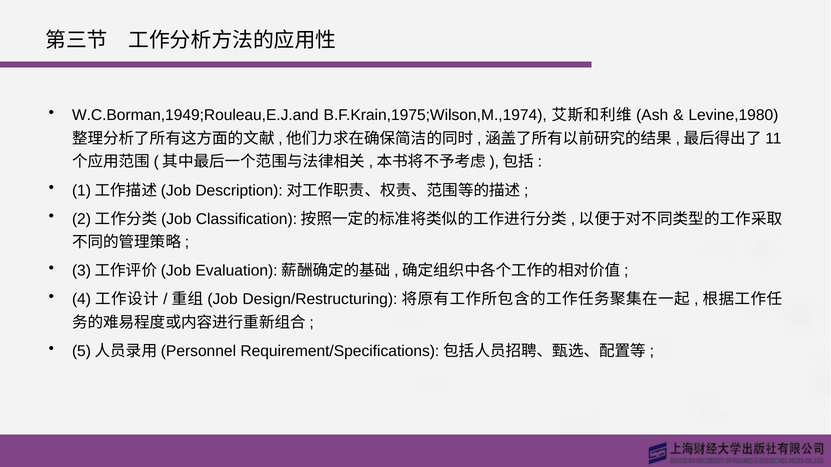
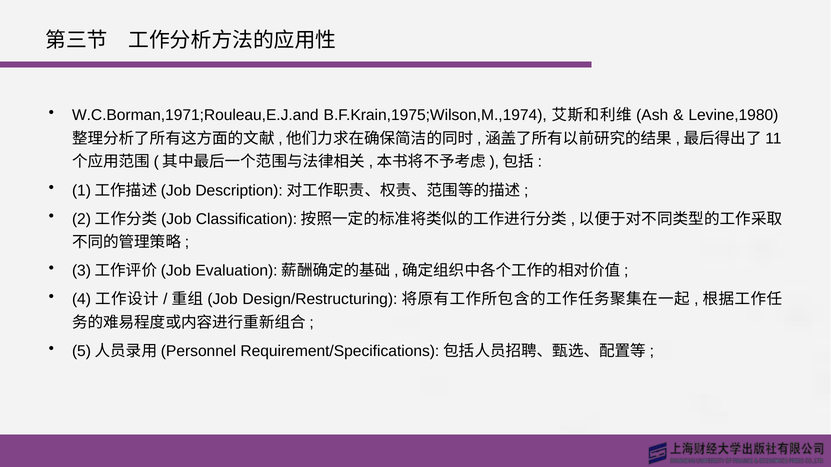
W.C.Borman,1949;Rouleau,E.J.and: W.C.Borman,1949;Rouleau,E.J.and -> W.C.Borman,1971;Rouleau,E.J.and
